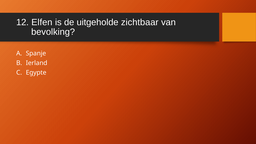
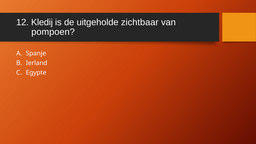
Elfen: Elfen -> Kledij
bevolking: bevolking -> pompoen
